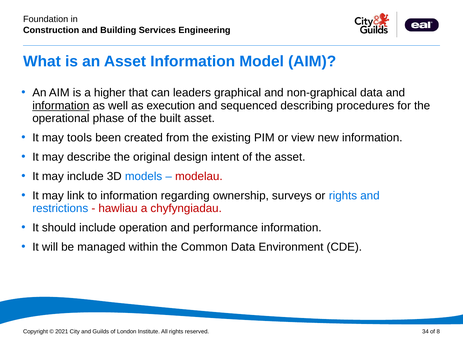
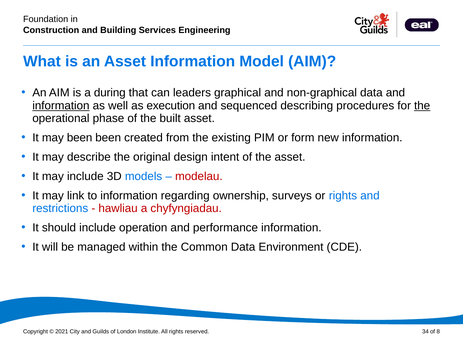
higher: higher -> during
the at (422, 106) underline: none -> present
may tools: tools -> been
view: view -> form
